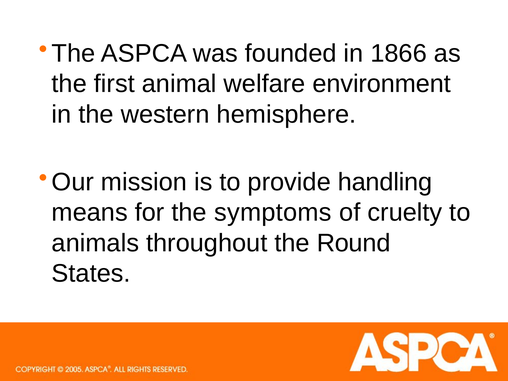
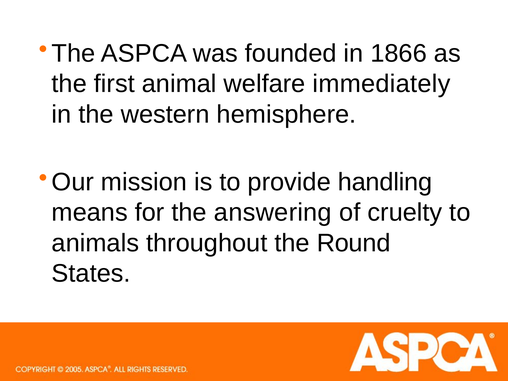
environment: environment -> immediately
symptoms: symptoms -> answering
